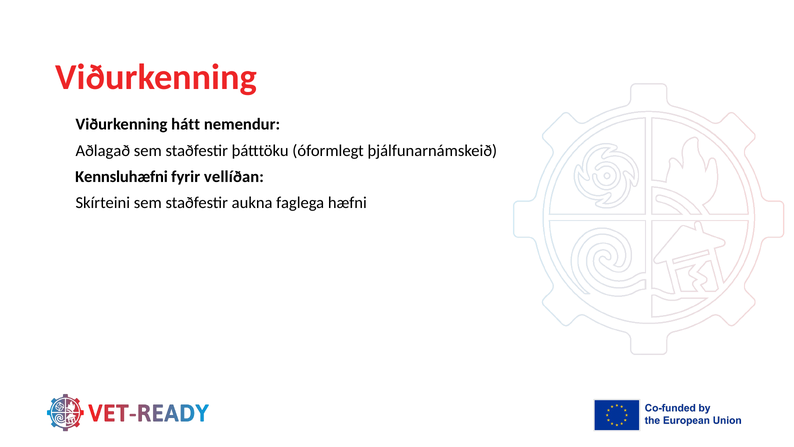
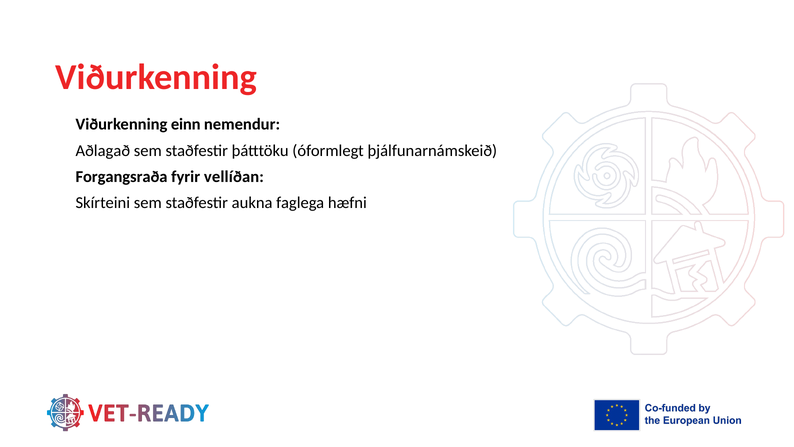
hátt: hátt -> einn
Kennsluhæfni: Kennsluhæfni -> Forgangsraða
